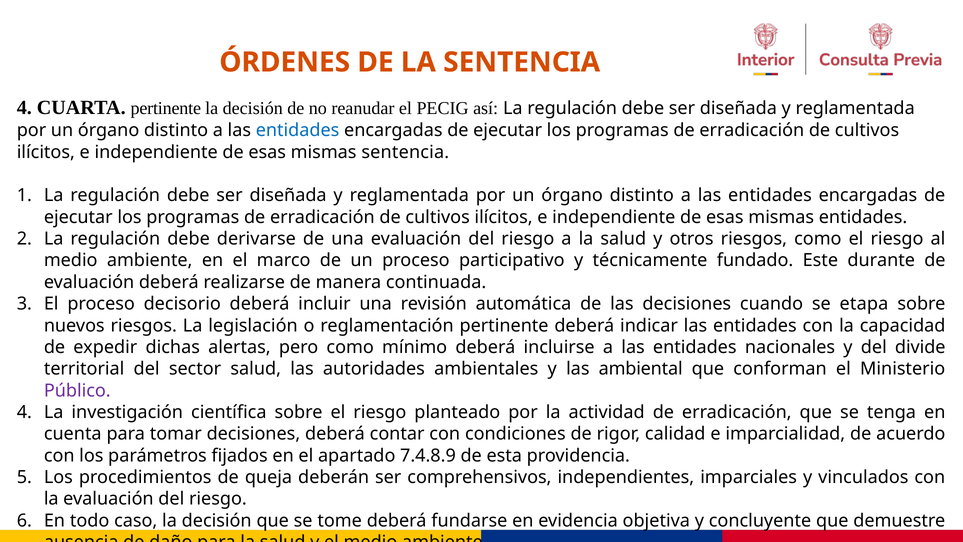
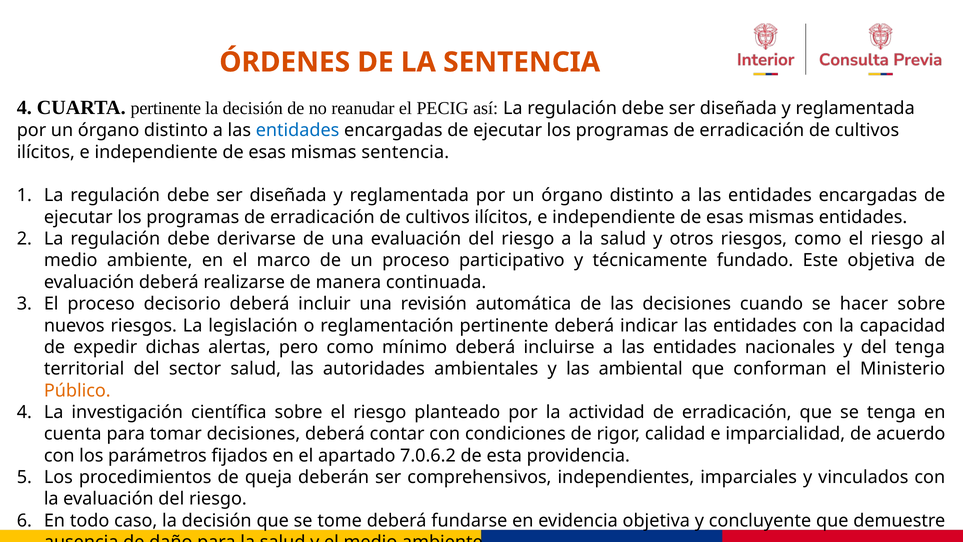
Este durante: durante -> objetiva
etapa: etapa -> hacer
del divide: divide -> tenga
Público colour: purple -> orange
7.4.8.9: 7.4.8.9 -> 7.0.6.2
